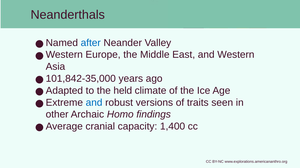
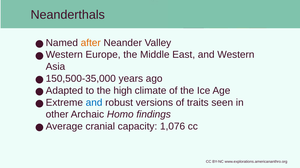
after colour: blue -> orange
101,842-35,000: 101,842-35,000 -> 150,500-35,000
held: held -> high
1,400: 1,400 -> 1,076
